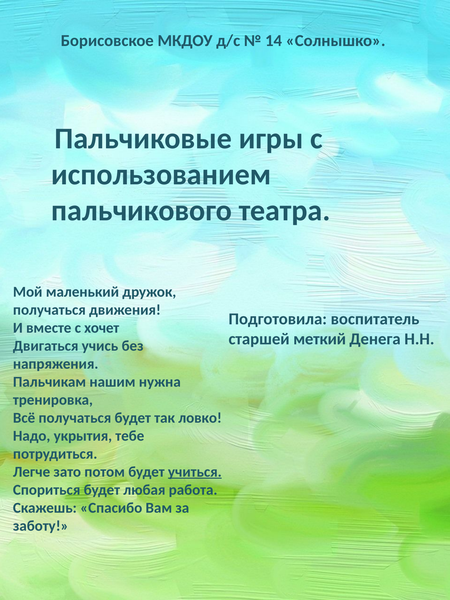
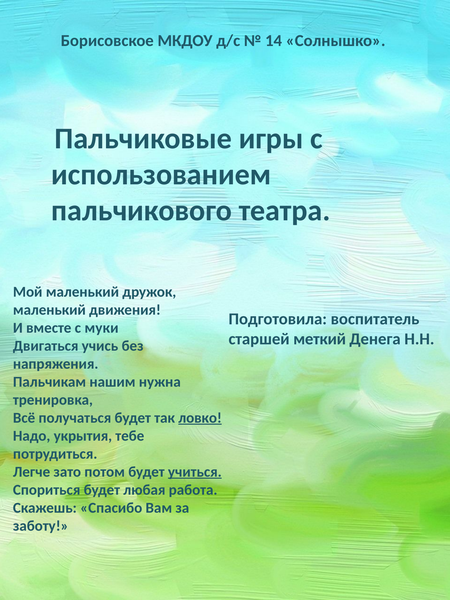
получаться at (49, 310): получаться -> маленький
хочет: хочет -> муки
ловко underline: none -> present
